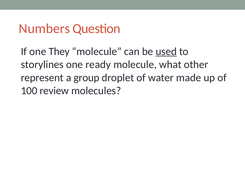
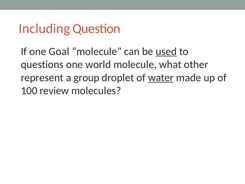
Numbers: Numbers -> Including
They: They -> Goal
storylines: storylines -> questions
ready: ready -> world
water underline: none -> present
